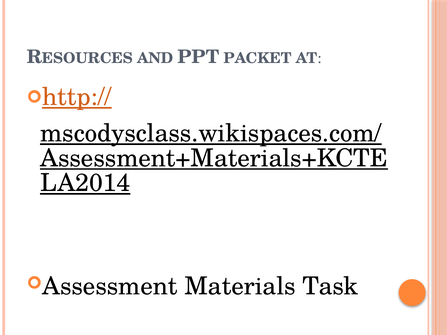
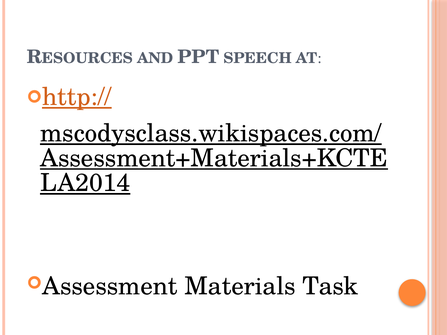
PACKET: PACKET -> SPEECH
